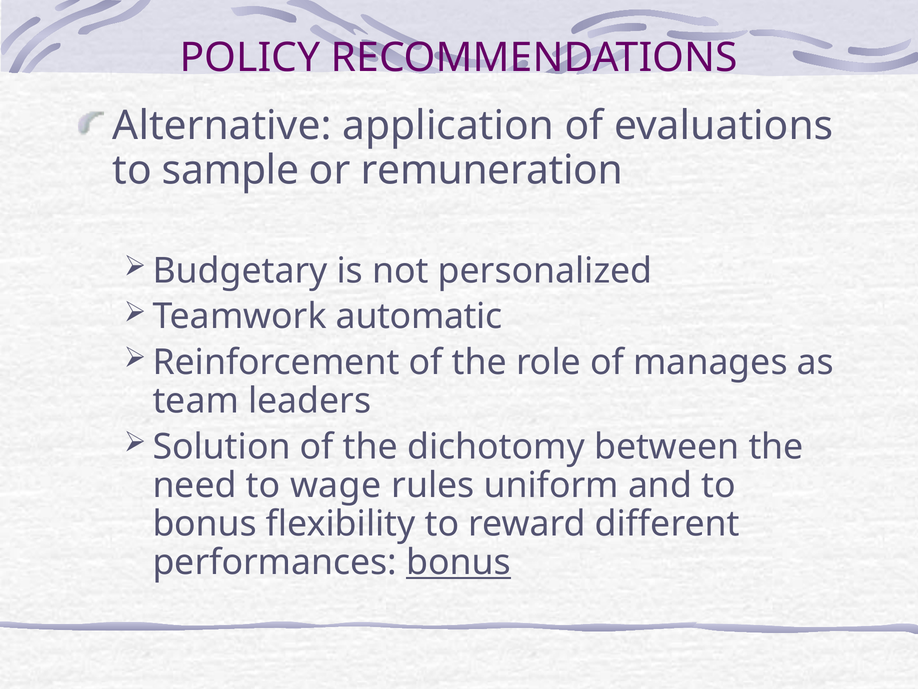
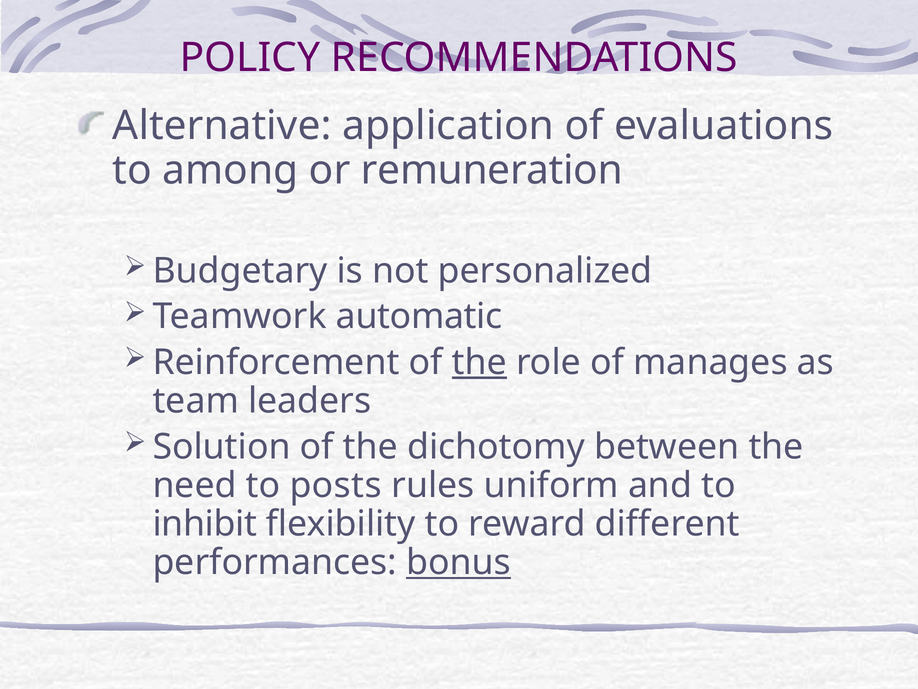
sample: sample -> among
the at (479, 362) underline: none -> present
wage: wage -> posts
bonus at (205, 524): bonus -> inhibit
